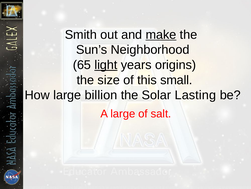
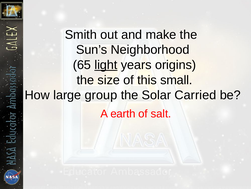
make underline: present -> none
billion: billion -> group
Lasting: Lasting -> Carried
A large: large -> earth
